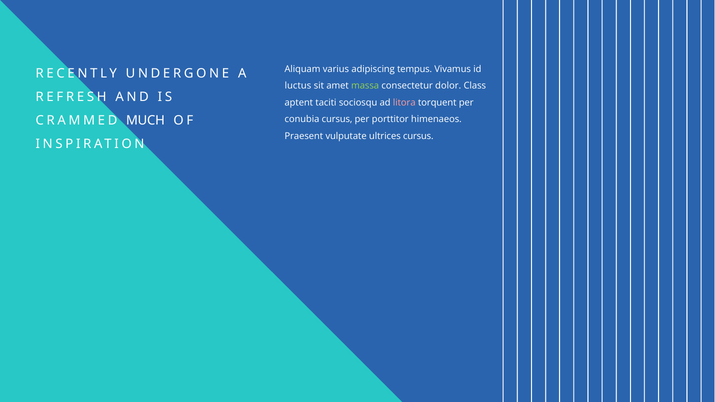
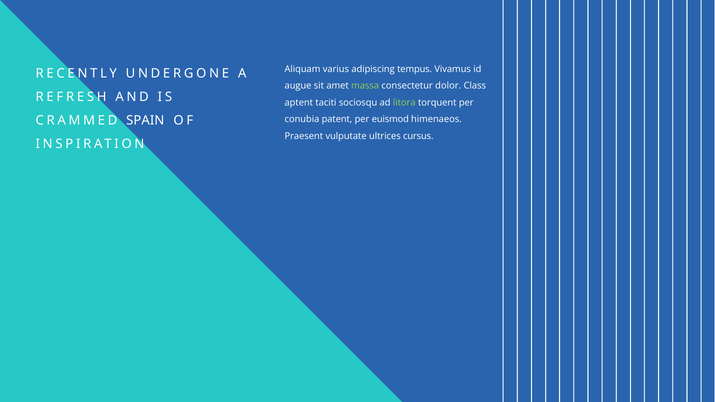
luctus: luctus -> augue
litora colour: pink -> light green
conubia cursus: cursus -> patent
porttitor: porttitor -> euismod
MUCH: MUCH -> SPAIN
